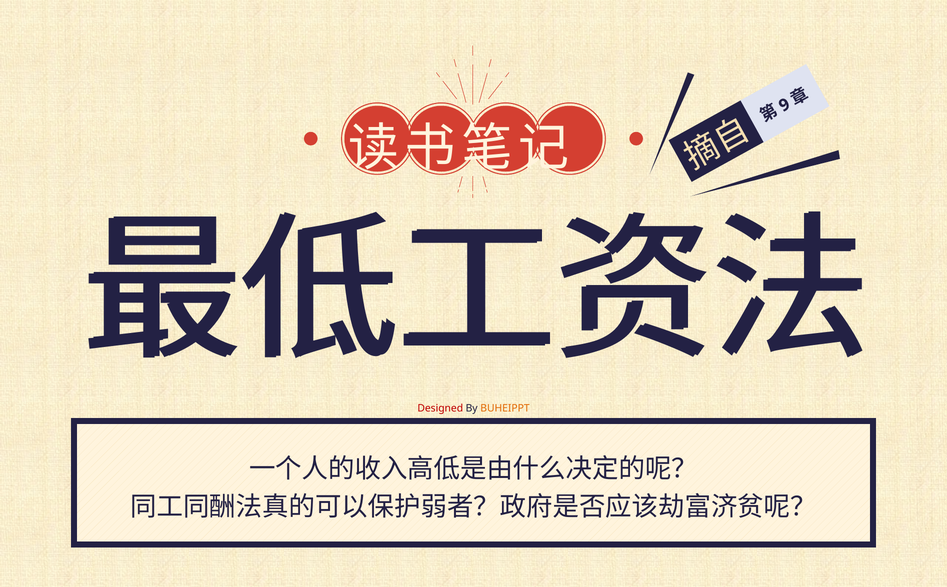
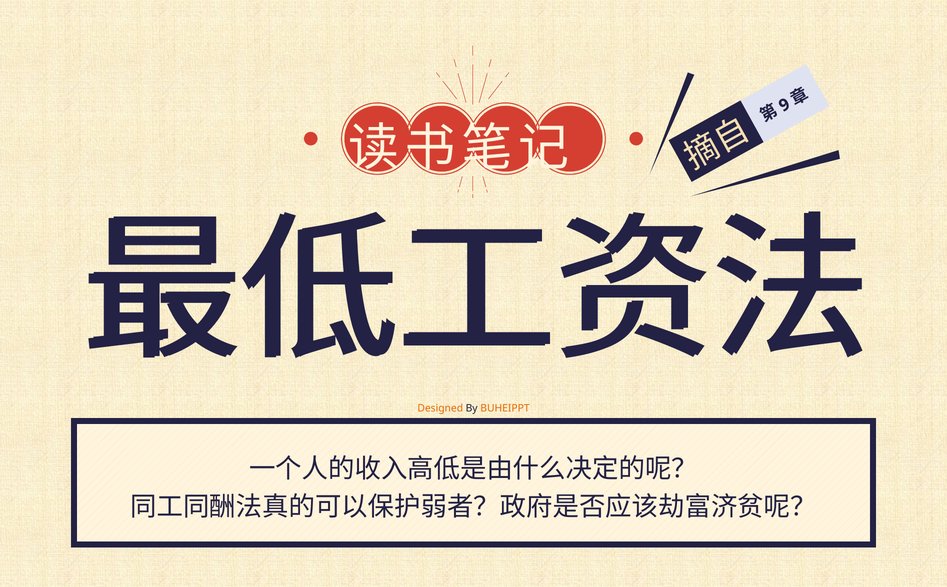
Designed colour: red -> orange
